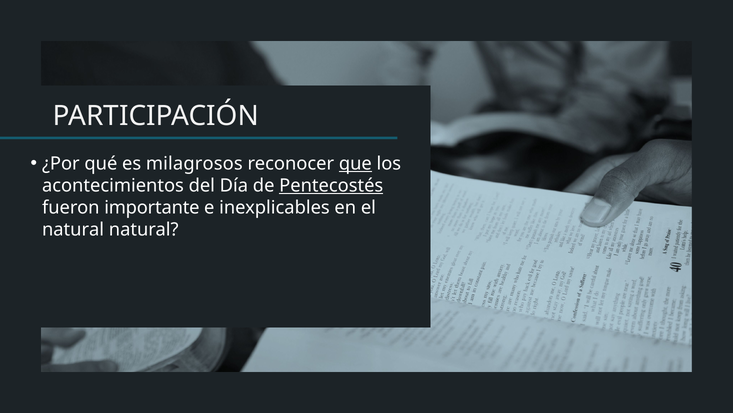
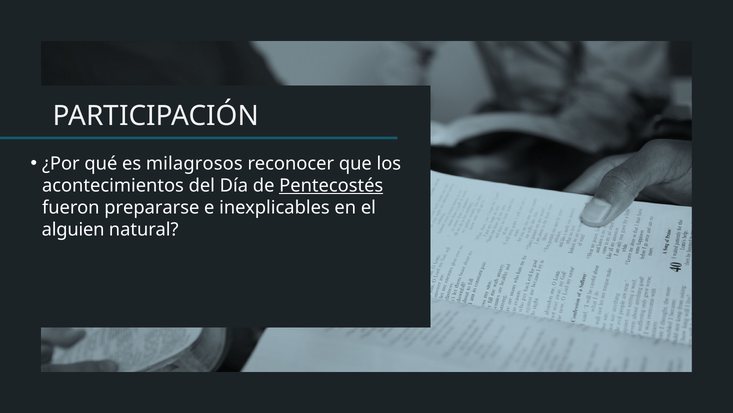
que underline: present -> none
importante: importante -> prepararse
natural at (73, 229): natural -> alguien
